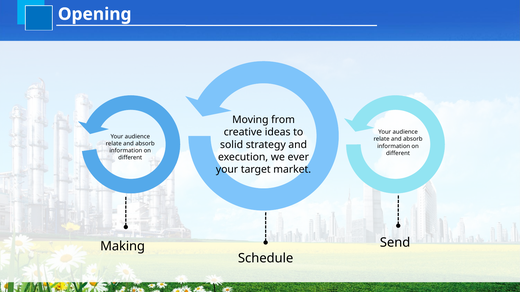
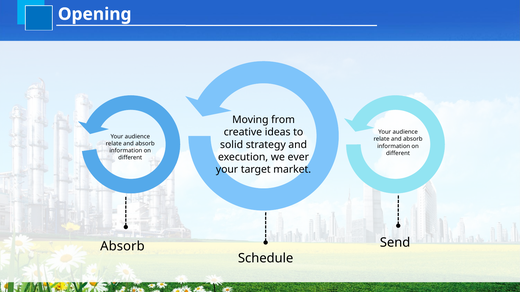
Making at (123, 247): Making -> Absorb
